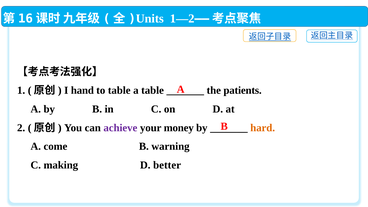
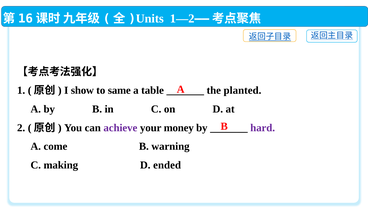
hand: hand -> show
to table: table -> same
patients: patients -> planted
hard colour: orange -> purple
better: better -> ended
